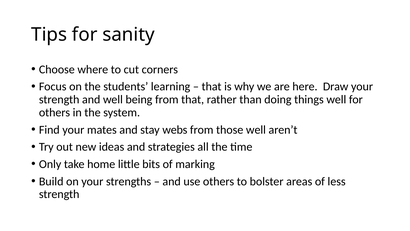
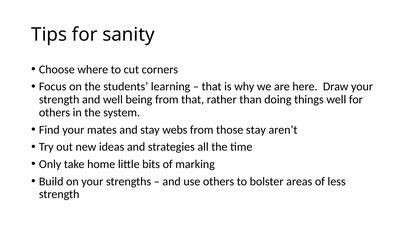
those well: well -> stay
